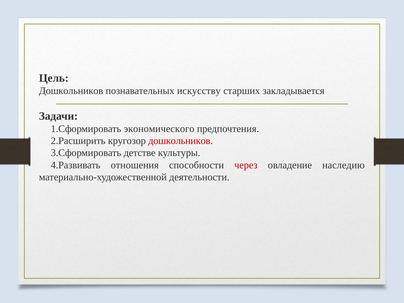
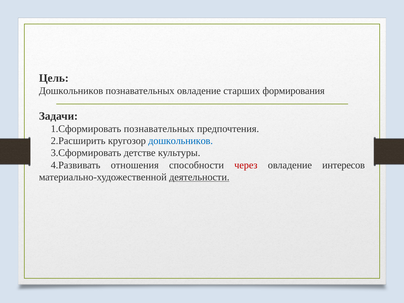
познавательных искусству: искусству -> овладение
закладывается: закладывается -> формирования
экономического at (159, 129): экономического -> познавательных
дошкольников at (181, 141) colour: red -> blue
наследию: наследию -> интересов
деятельности underline: none -> present
